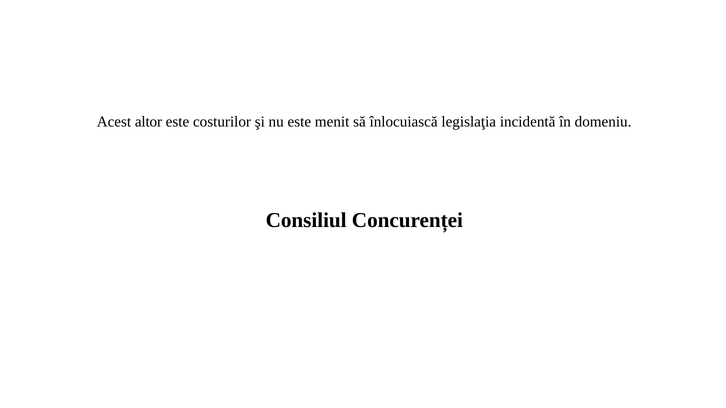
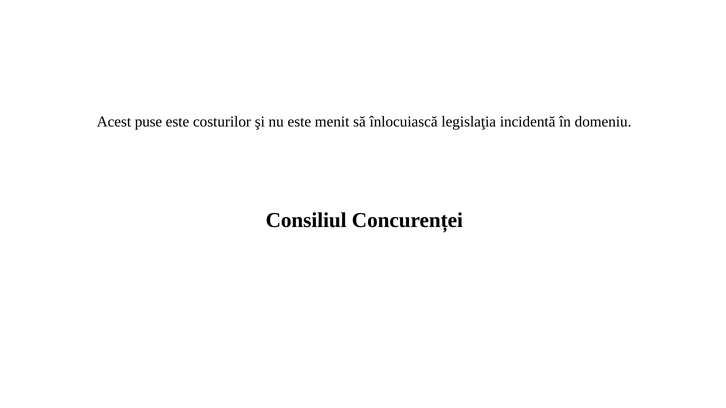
altor: altor -> puse
